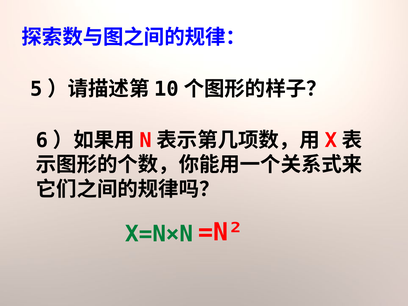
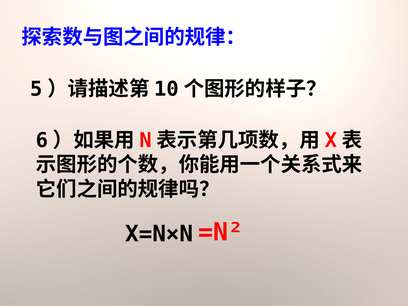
X=N×N colour: green -> black
